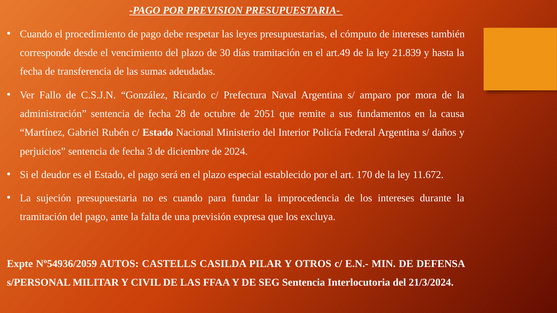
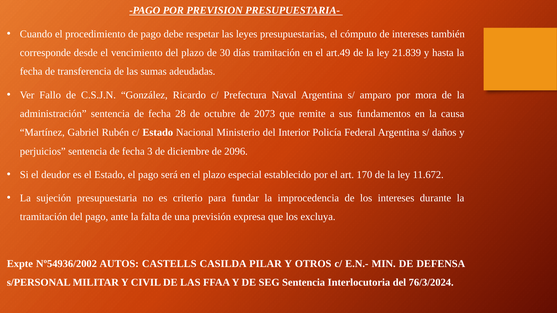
2051: 2051 -> 2073
2024: 2024 -> 2096
es cuando: cuando -> criterio
Nº54936/2059: Nº54936/2059 -> Nº54936/2002
21/3/2024: 21/3/2024 -> 76/3/2024
